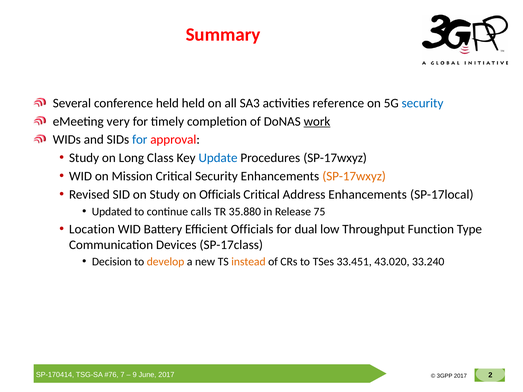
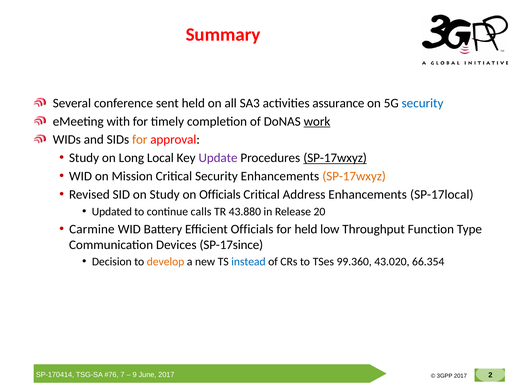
conference held: held -> sent
reference: reference -> assurance
very: very -> with
for at (140, 140) colour: blue -> orange
Class: Class -> Local
Update colour: blue -> purple
SP-17wxyz at (335, 158) underline: none -> present
35.880: 35.880 -> 43.880
75: 75 -> 20
Location: Location -> Carmine
for dual: dual -> held
SP-17class: SP-17class -> SP-17since
instead colour: orange -> blue
33.451: 33.451 -> 99.360
33.240: 33.240 -> 66.354
